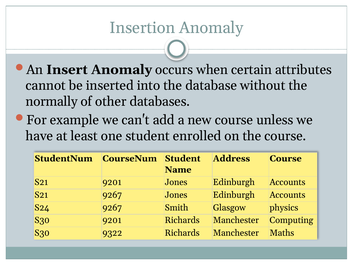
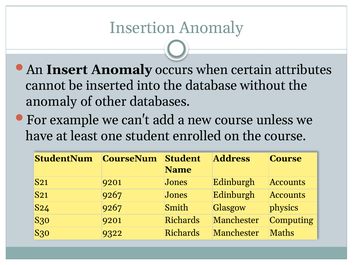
normally at (52, 101): normally -> anomaly
